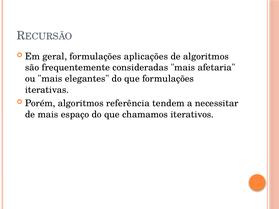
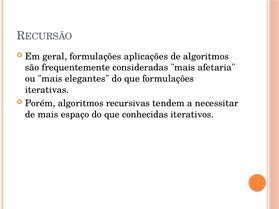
referência: referência -> recursivas
chamamos: chamamos -> conhecidas
